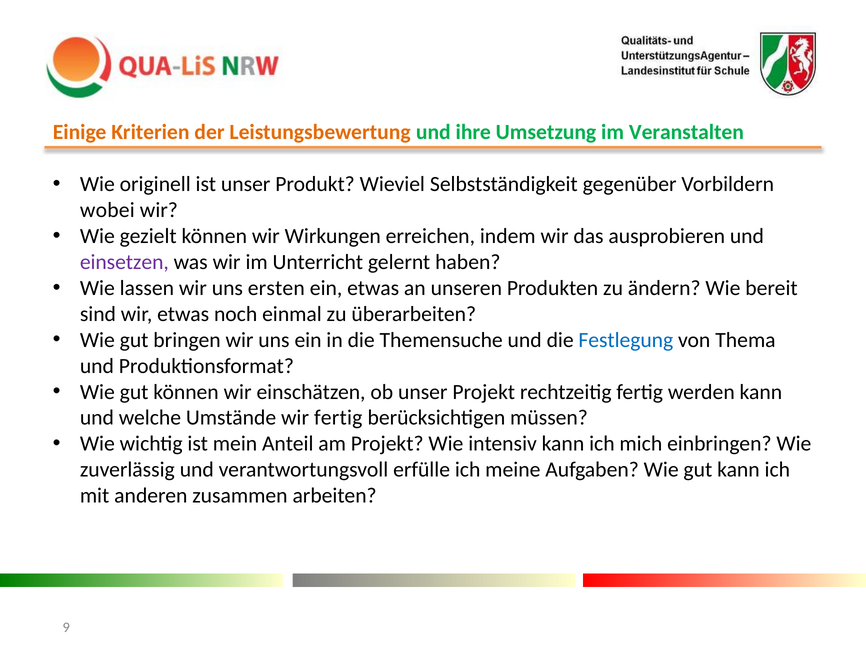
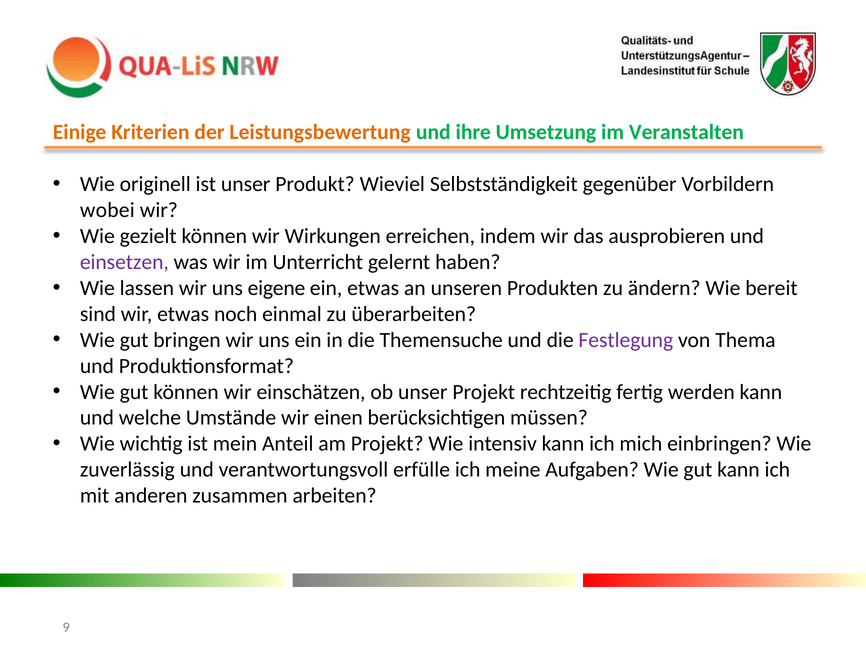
ersten: ersten -> eigene
Festlegung colour: blue -> purple
wir fertig: fertig -> einen
